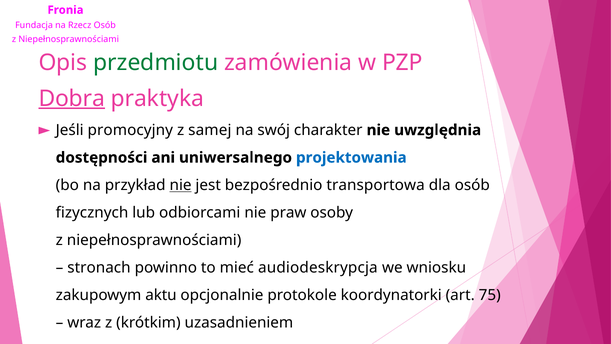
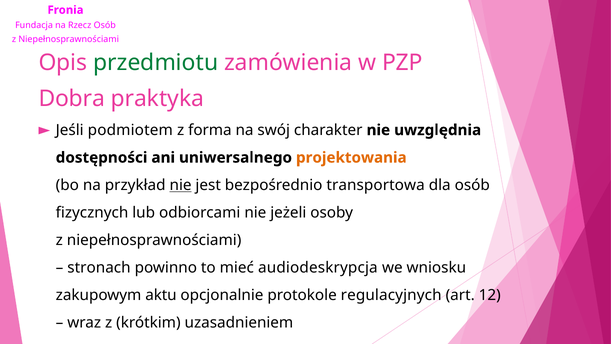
Dobra underline: present -> none
promocyjny: promocyjny -> podmiotem
samej: samej -> forma
projektowania colour: blue -> orange
praw: praw -> jeżeli
koordynatorki: koordynatorki -> regulacyjnych
75: 75 -> 12
